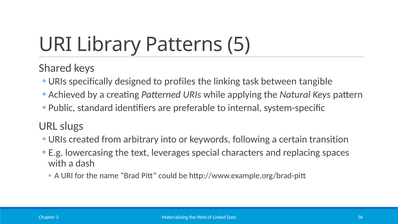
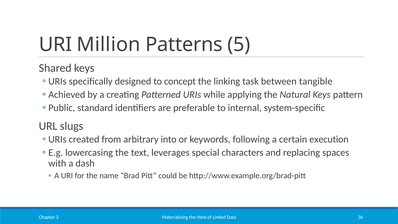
Library: Library -> Million
profiles: profiles -> concept
transition: transition -> execution
